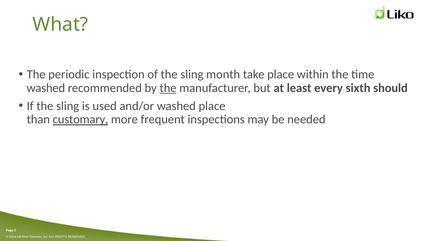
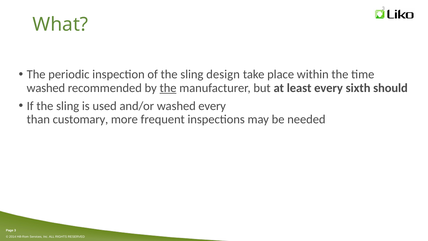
month: month -> design
washed place: place -> every
customary underline: present -> none
